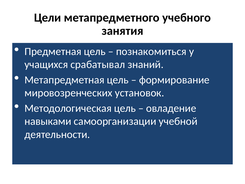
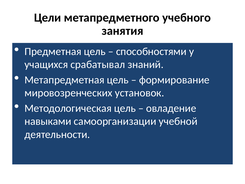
познакомиться: познакомиться -> способностями
